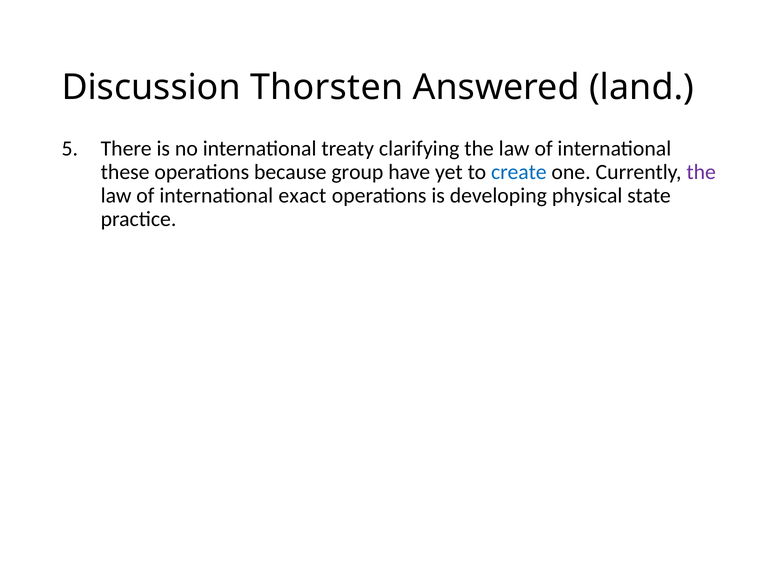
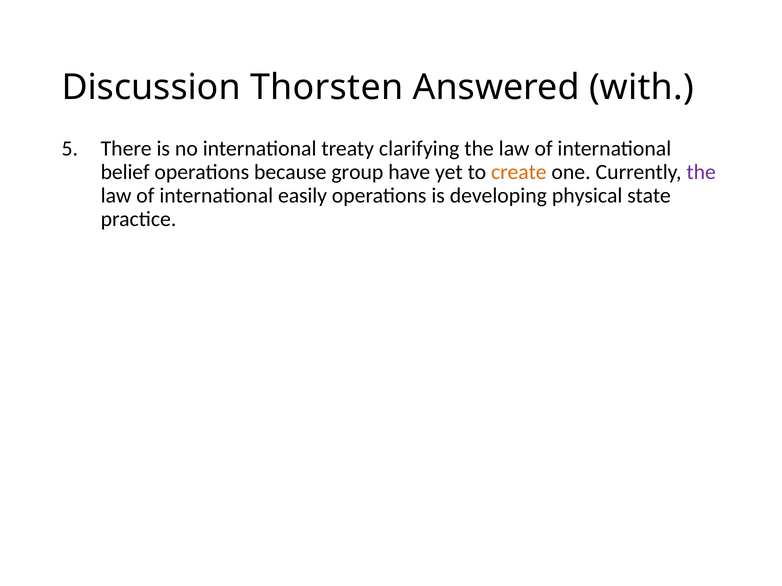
land: land -> with
these: these -> belief
create colour: blue -> orange
exact: exact -> easily
